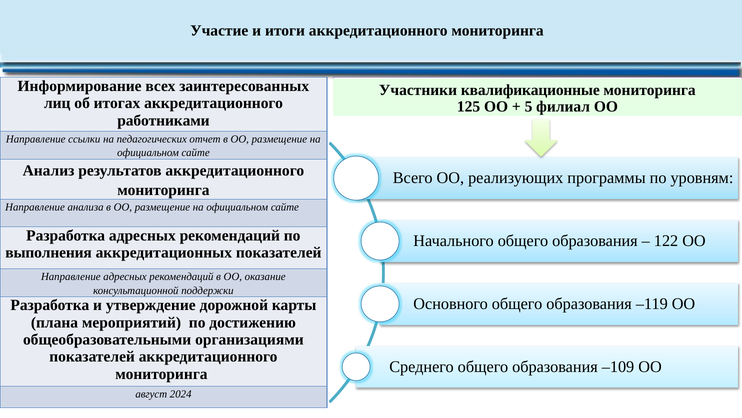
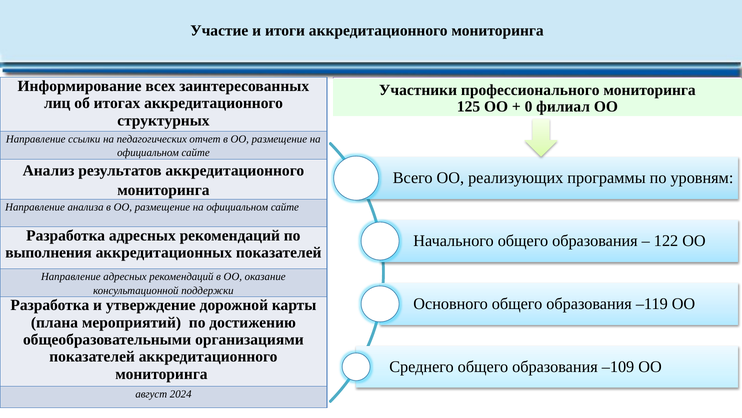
квалификационные: квалификационные -> профессионального
5: 5 -> 0
работниками: работниками -> структурных
